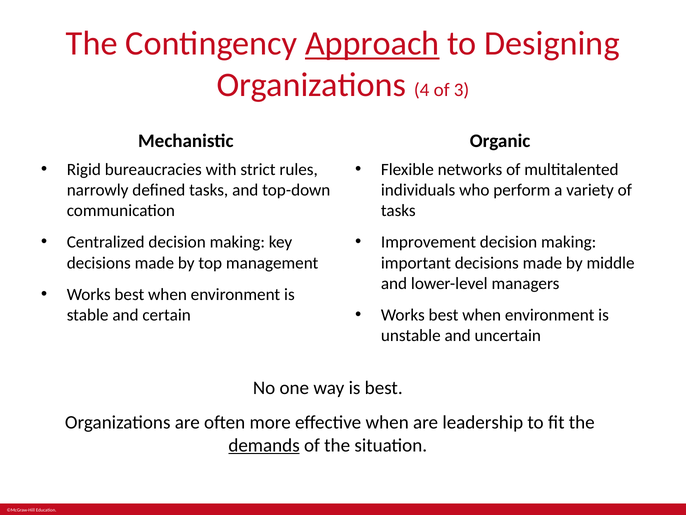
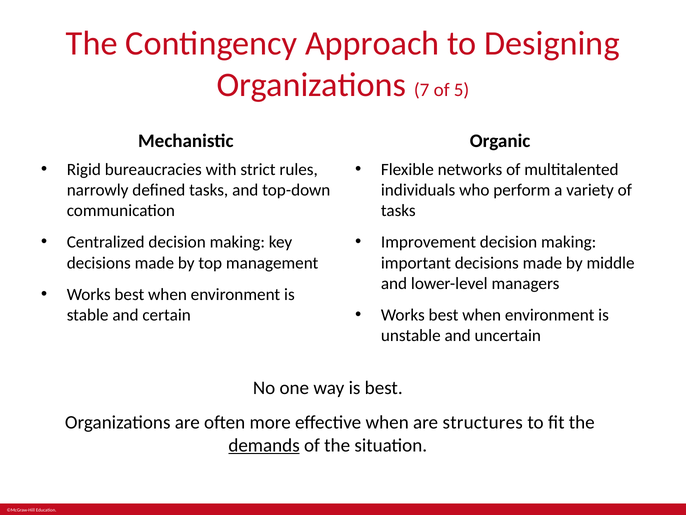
Approach underline: present -> none
4: 4 -> 7
3: 3 -> 5
leadership: leadership -> structures
